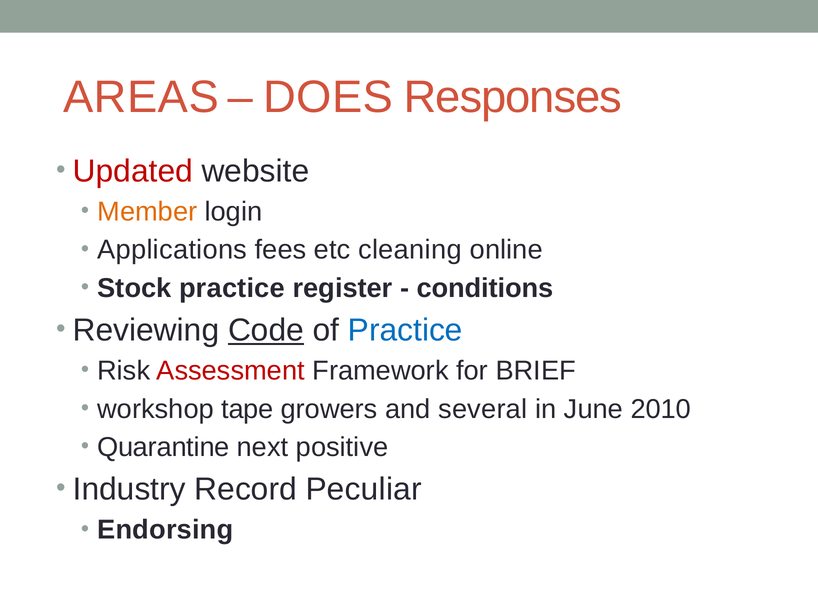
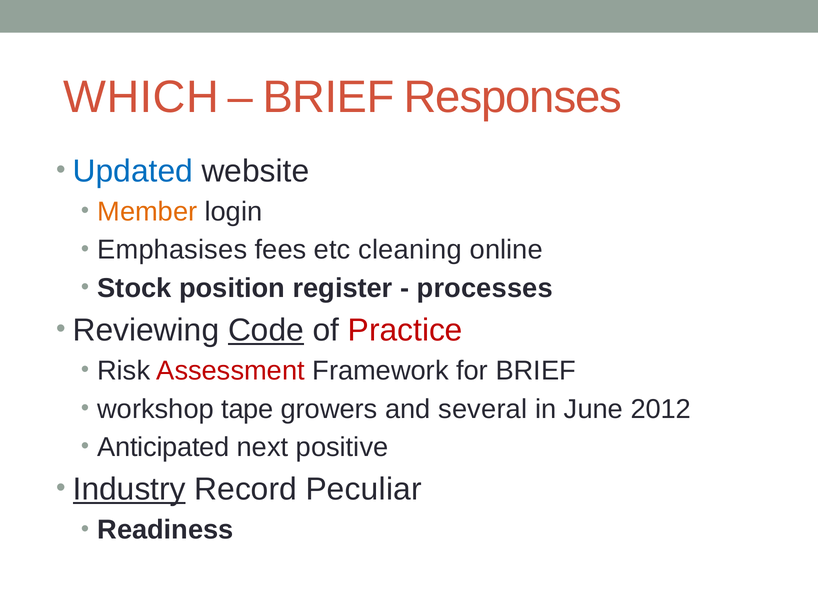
AREAS: AREAS -> WHICH
DOES at (328, 97): DOES -> BRIEF
Updated colour: red -> blue
Applications: Applications -> Emphasises
Stock practice: practice -> position
conditions: conditions -> processes
Practice at (405, 330) colour: blue -> red
2010: 2010 -> 2012
Quarantine: Quarantine -> Anticipated
Industry underline: none -> present
Endorsing: Endorsing -> Readiness
